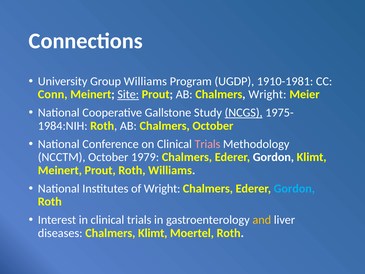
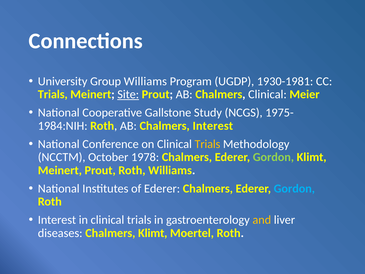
1910-1981: 1910-1981 -> 1930-1981
Conn at (53, 94): Conn -> Trials
Chalmers Wright: Wright -> Clinical
NCGS underline: present -> none
Chalmers October: October -> Interest
Trials at (207, 144) colour: pink -> yellow
1979: 1979 -> 1978
Gordon at (273, 157) colour: white -> light green
of Wright: Wright -> Ederer
